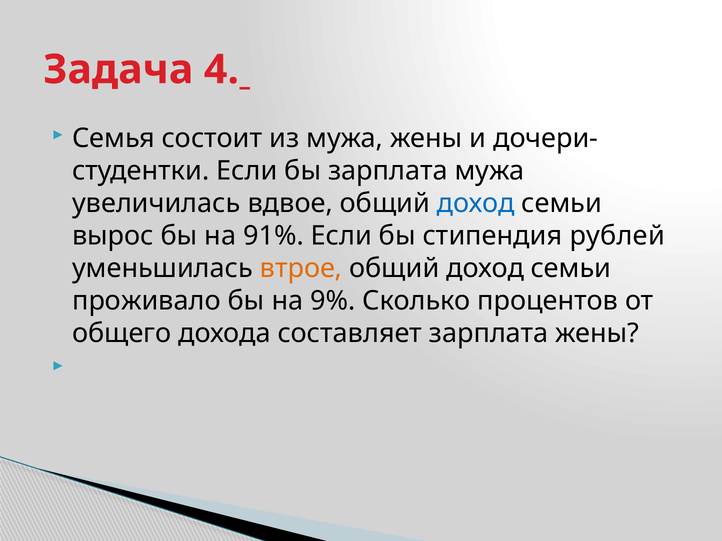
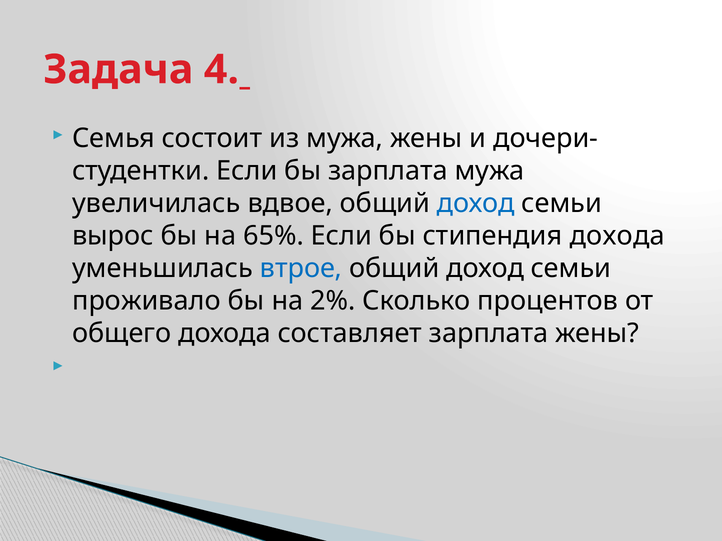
91%: 91% -> 65%
стипендия рублей: рублей -> дохода
втрое colour: orange -> blue
9%: 9% -> 2%
